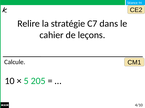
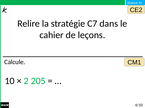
5: 5 -> 2
